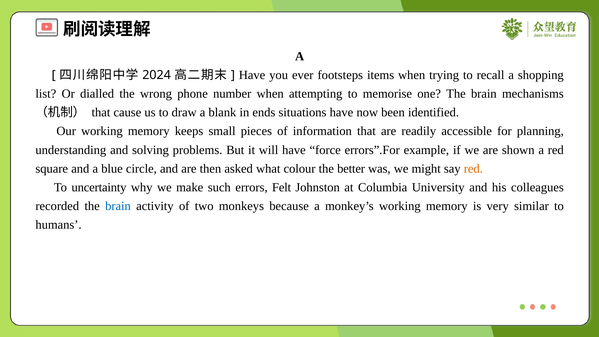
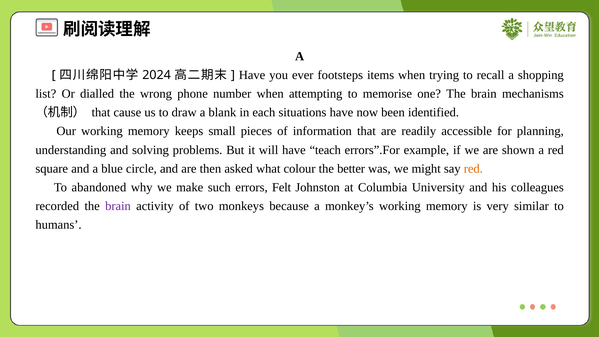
ends: ends -> each
force: force -> teach
uncertainty: uncertainty -> abandoned
brain at (118, 206) colour: blue -> purple
